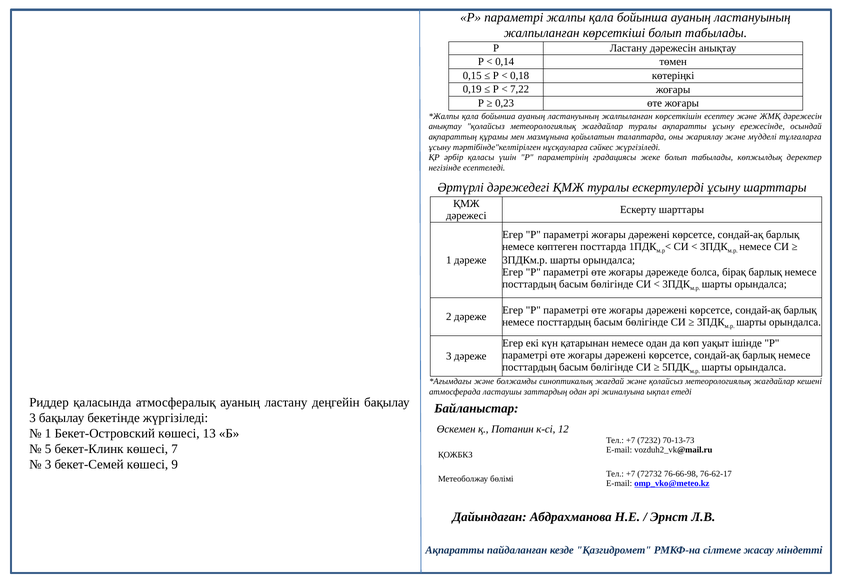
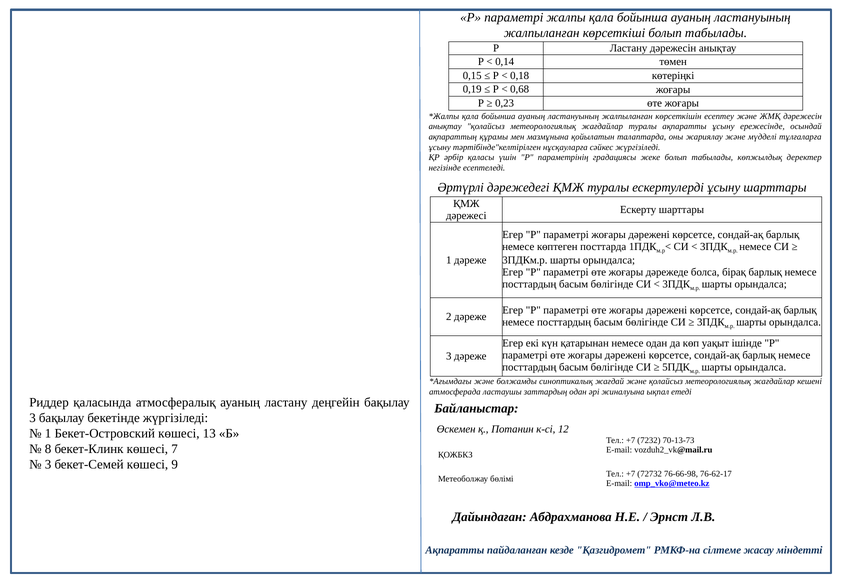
7,22: 7,22 -> 0,68
5: 5 -> 8
